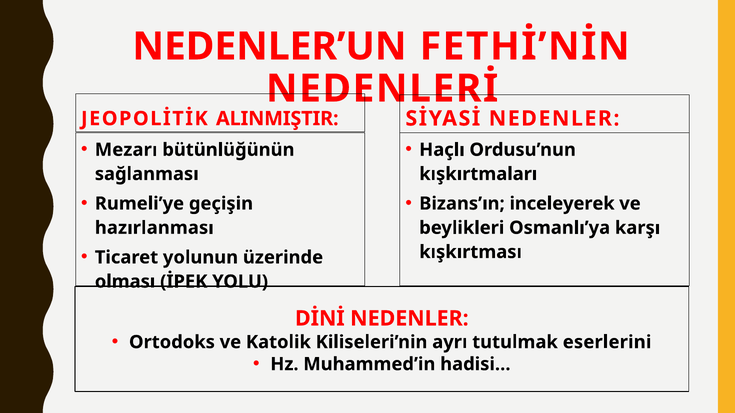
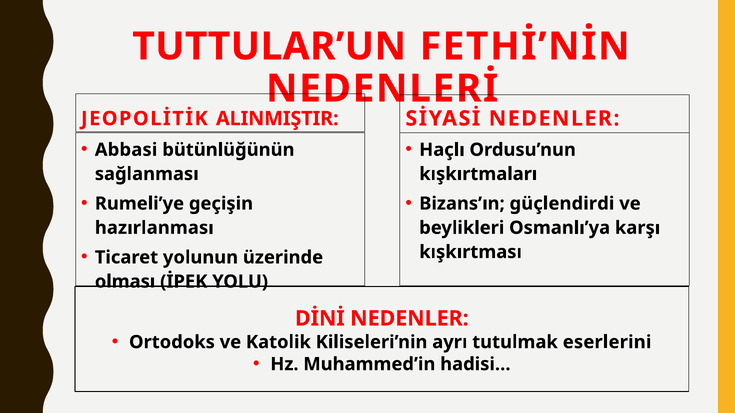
NEDENLER’UN: NEDENLER’UN -> TUTTULAR’UN
Mezarı: Mezarı -> Abbasi
inceleyerek: inceleyerek -> güçlendirdi
